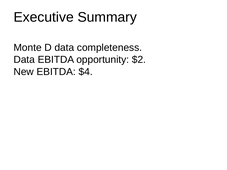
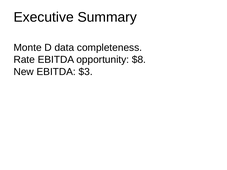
Data at (24, 60): Data -> Rate
$2: $2 -> $8
$4: $4 -> $3
